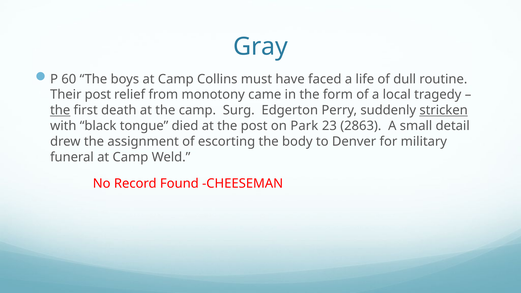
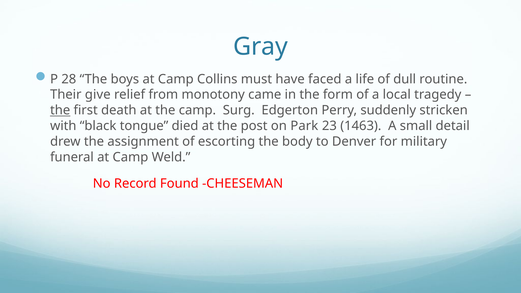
60: 60 -> 28
Their post: post -> give
stricken underline: present -> none
2863: 2863 -> 1463
